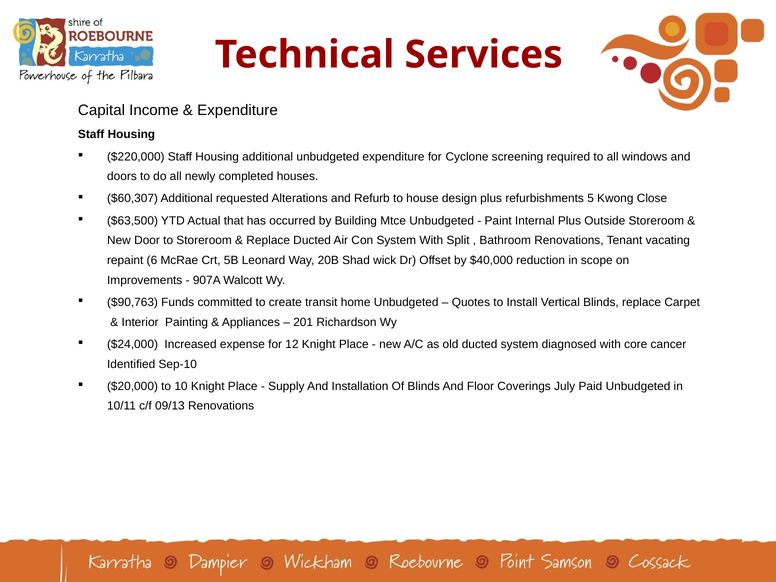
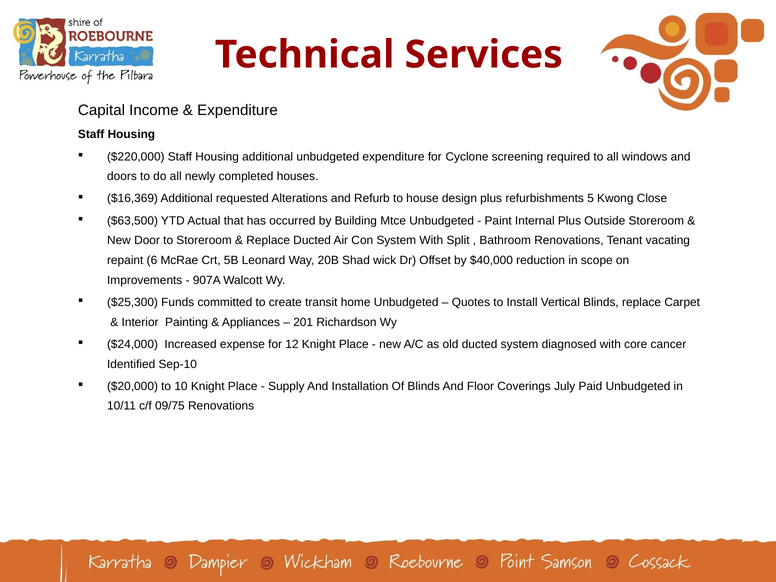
$60,307: $60,307 -> $16,369
$90,763: $90,763 -> $25,300
09/13: 09/13 -> 09/75
